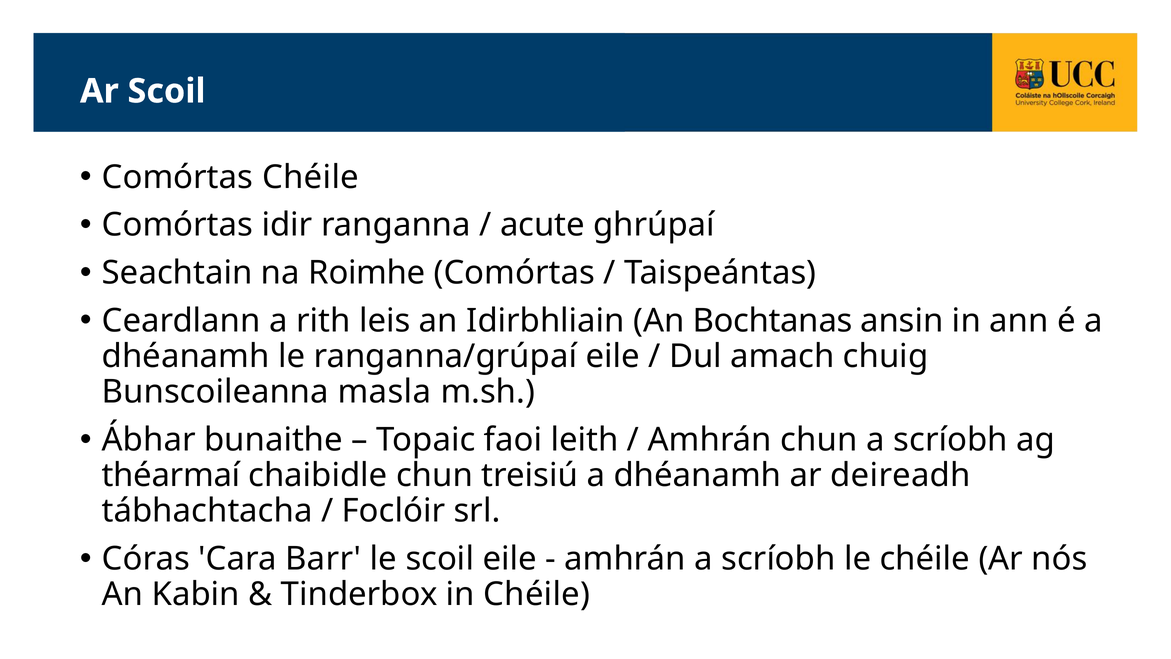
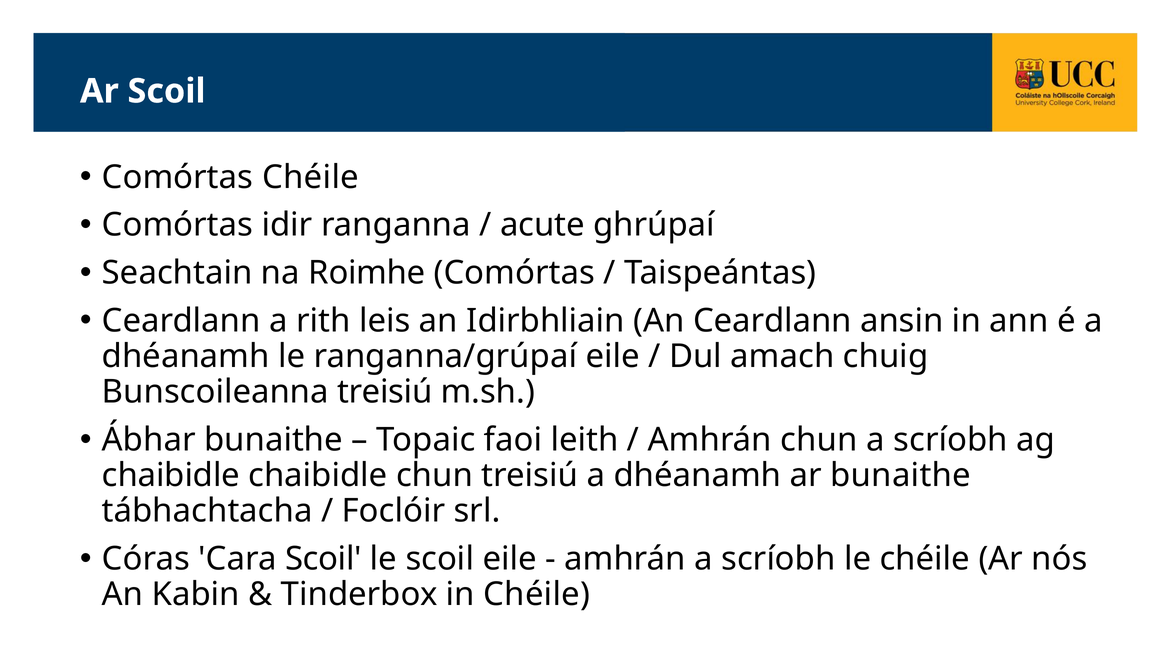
An Bochtanas: Bochtanas -> Ceardlann
Bunscoileanna masla: masla -> treisiú
théarmaí at (171, 475): théarmaí -> chaibidle
ar deireadh: deireadh -> bunaithe
Cara Barr: Barr -> Scoil
